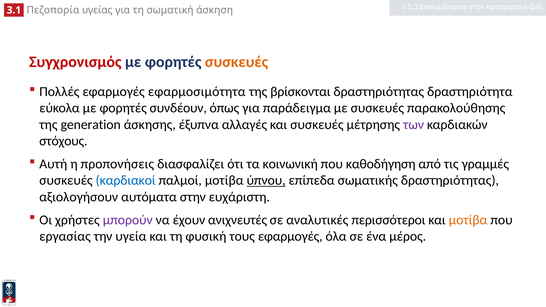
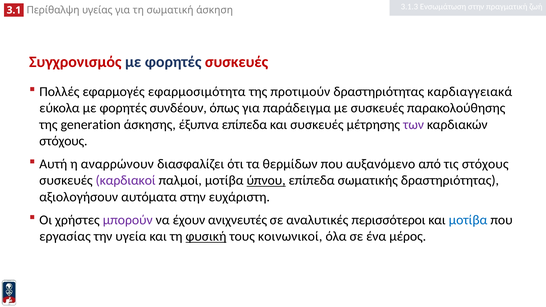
Πεζοπορία: Πεζοπορία -> Περίθαλψη
συσκευές at (237, 62) colour: orange -> red
βρίσκονται: βρίσκονται -> προτιμούν
δραστηριότητα: δραστηριότητα -> καρδιαγγειακά
έξυπνα αλλαγές: αλλαγές -> επίπεδα
προπονήσεις: προπονήσεις -> αναρρώνουν
κοινωνική: κοινωνική -> θερμίδων
καθοδήγηση: καθοδήγηση -> αυξανόμενο
τις γραμμές: γραμμές -> στόχους
καρδιακοί colour: blue -> purple
μοτίβα at (468, 220) colour: orange -> blue
φυσική underline: none -> present
τους εφαρμογές: εφαρμογές -> κοινωνικοί
